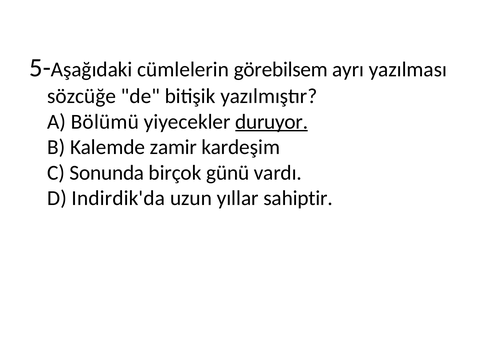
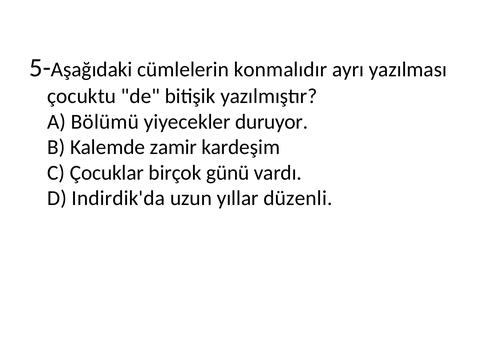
görebilsem: görebilsem -> konmalıdır
sözcüğe: sözcüğe -> çocuktu
duruyor underline: present -> none
Sonunda: Sonunda -> Çocuklar
sahiptir: sahiptir -> düzenli
